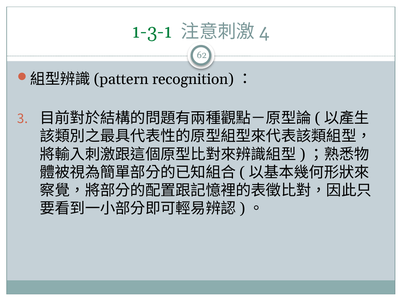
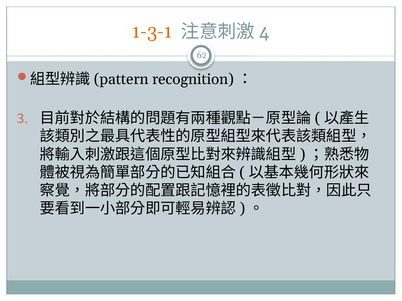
1-3-1 colour: green -> orange
